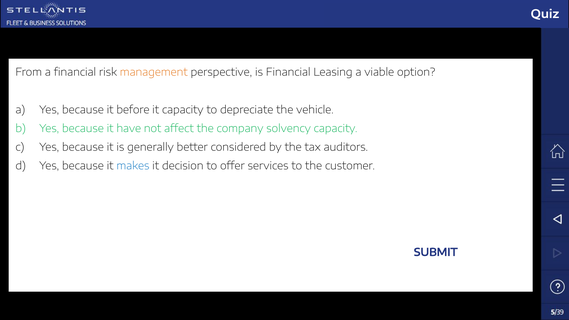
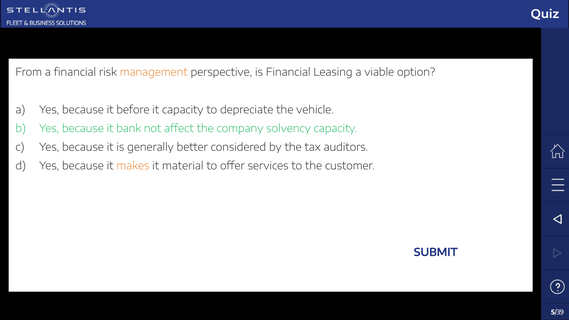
have: have -> bank
makes colour: blue -> orange
decision: decision -> material
